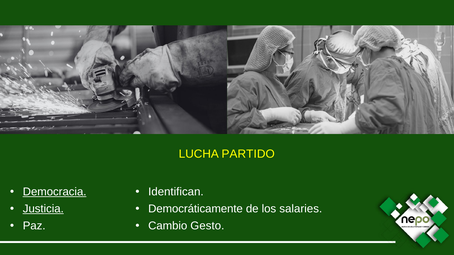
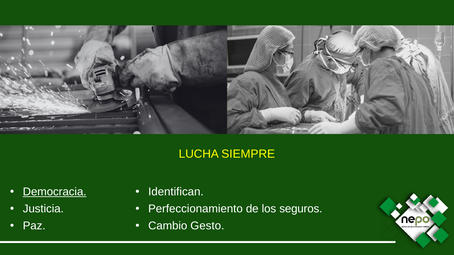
PARTIDO: PARTIDO -> SIEMPRE
Justicia underline: present -> none
Democráticamente: Democráticamente -> Perfeccionamiento
salaries: salaries -> seguros
